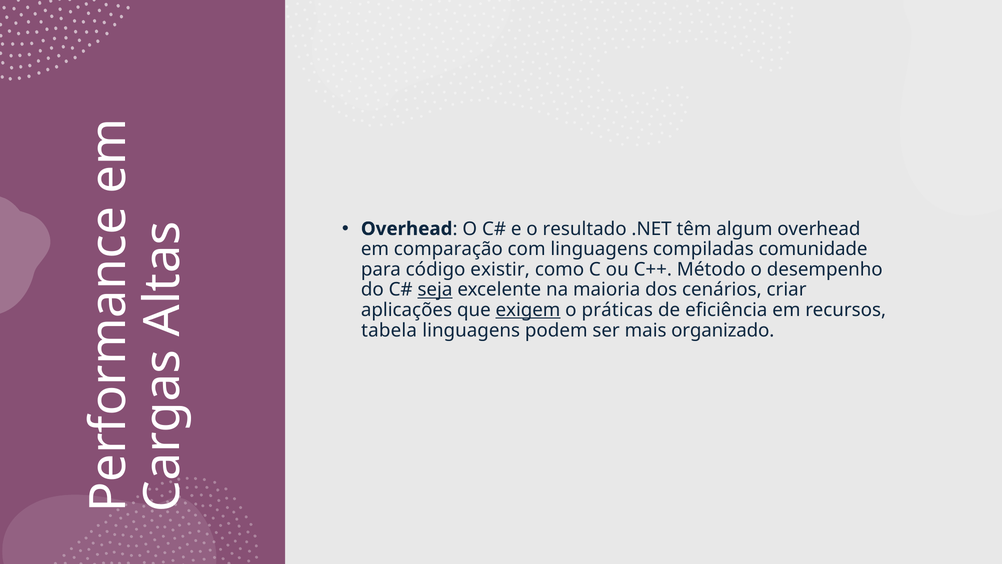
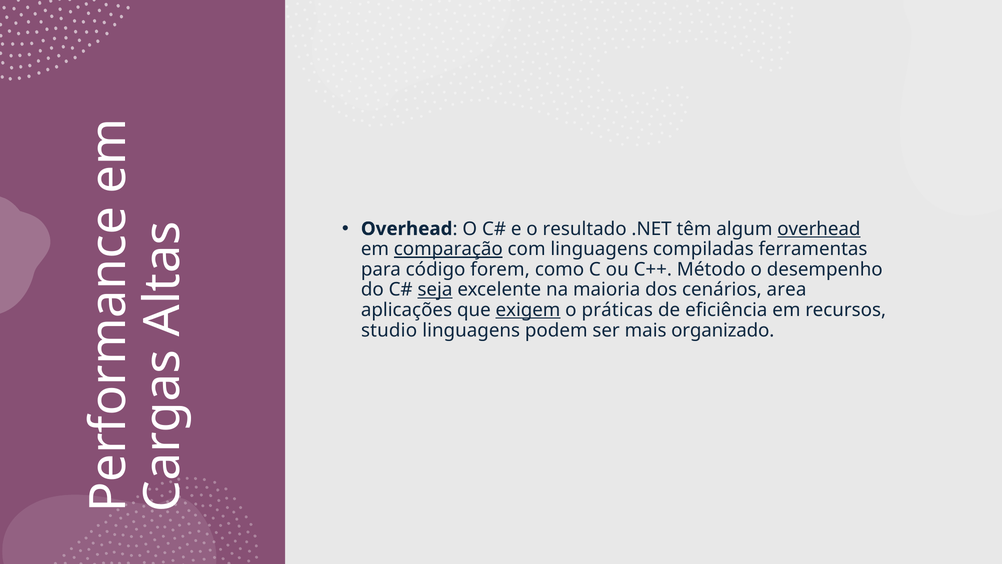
overhead at (819, 229) underline: none -> present
comparação underline: none -> present
comunidade: comunidade -> ferramentas
existir: existir -> forem
criar: criar -> area
tabela: tabela -> studio
